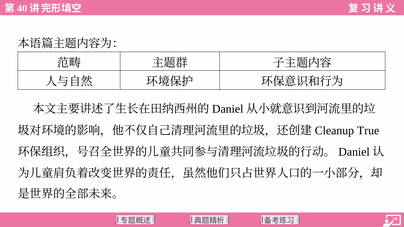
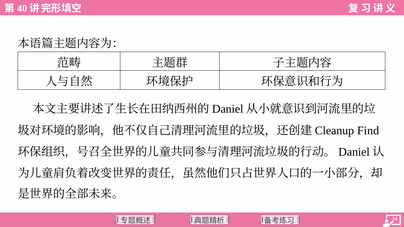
True: True -> Find
